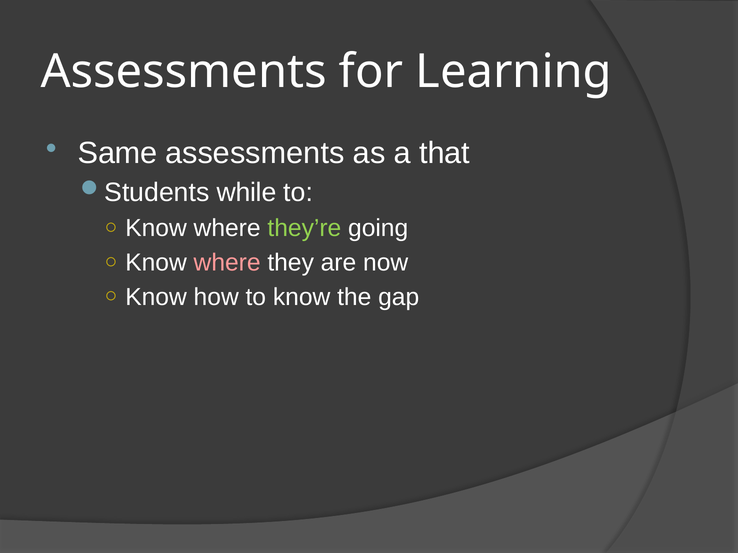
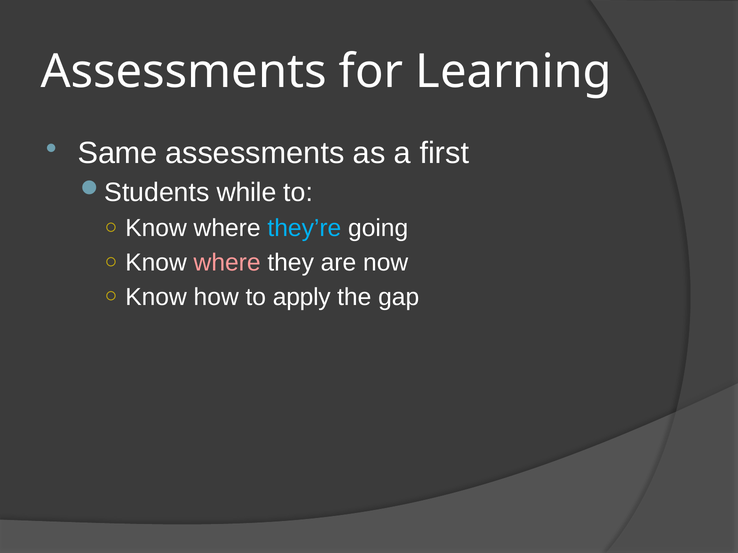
that: that -> first
they’re colour: light green -> light blue
to know: know -> apply
